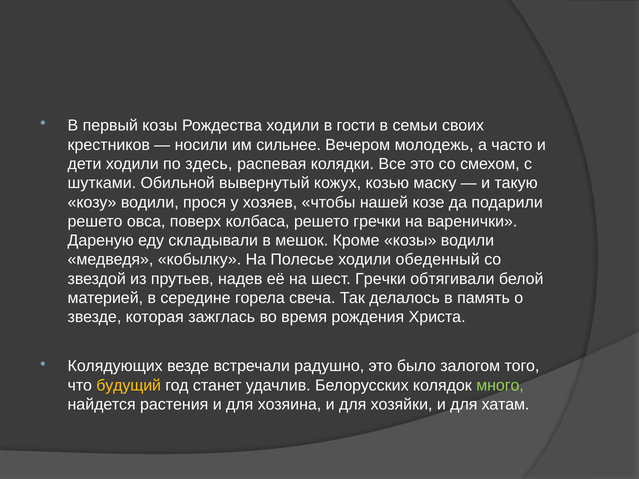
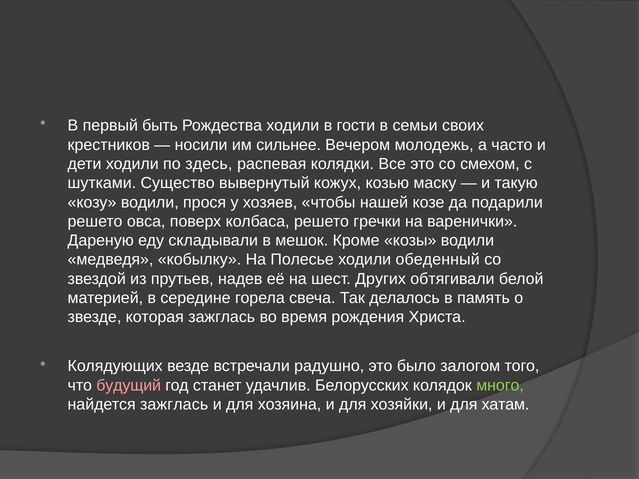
первый козы: козы -> быть
Обильной: Обильной -> Существо
шест Гречки: Гречки -> Других
будущий colour: yellow -> pink
найдется растения: растения -> зажглась
